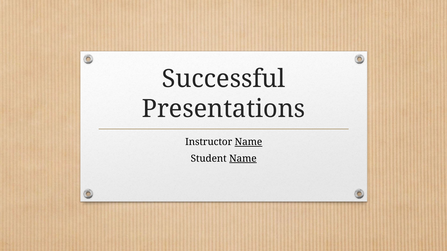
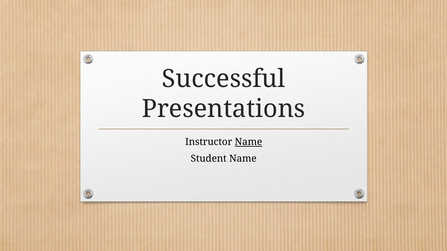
Name at (243, 159) underline: present -> none
